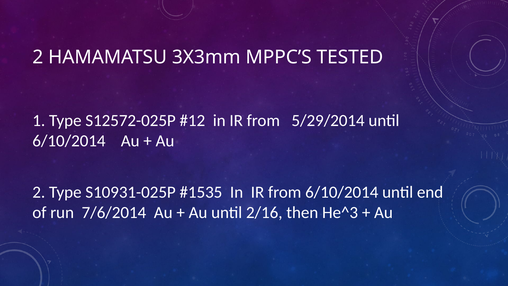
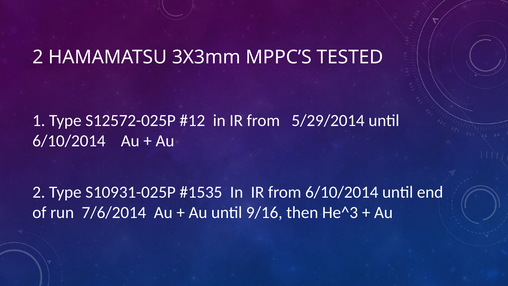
2/16: 2/16 -> 9/16
